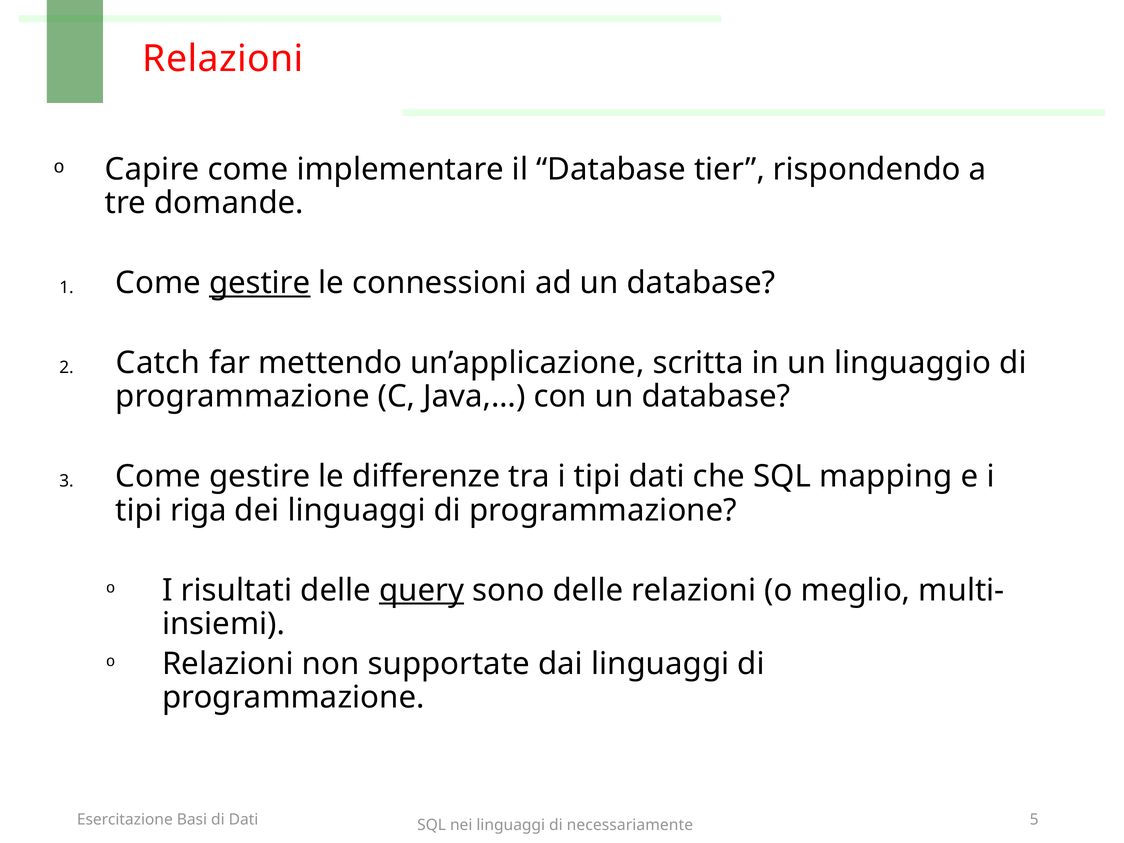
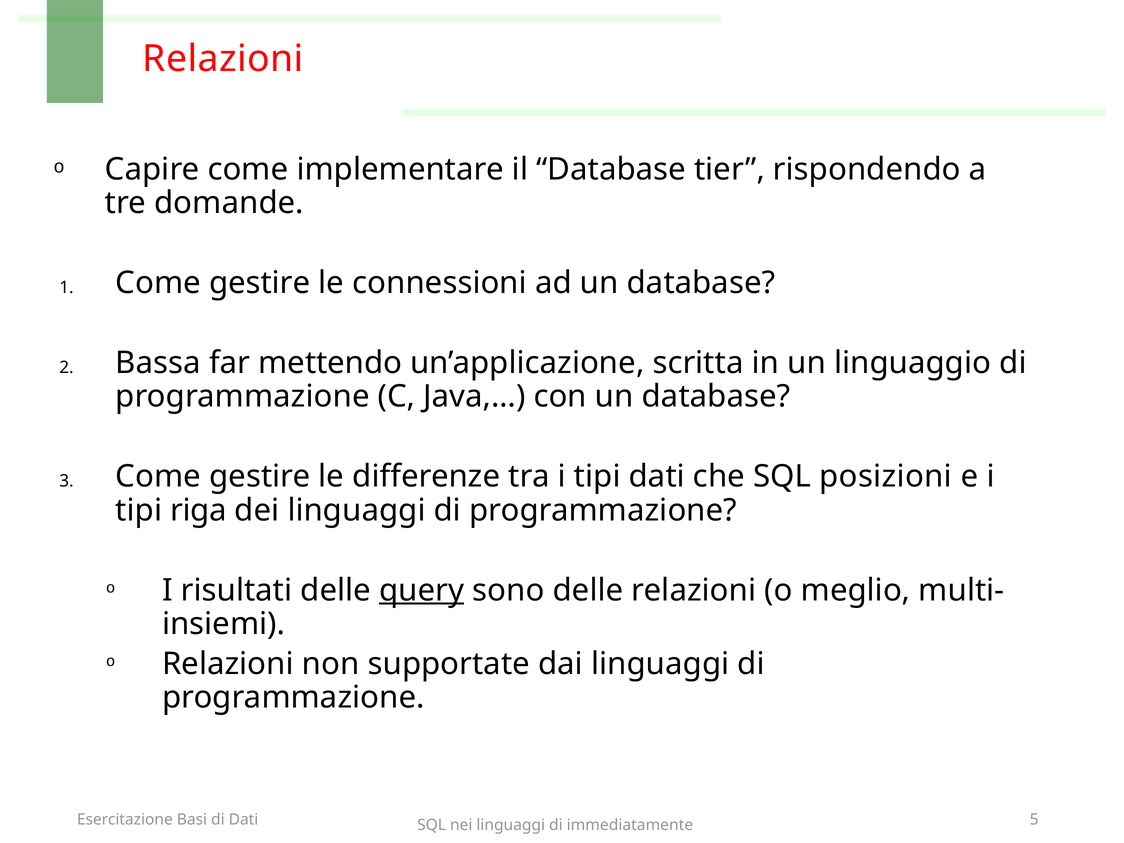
gestire at (260, 283) underline: present -> none
Catch: Catch -> Bassa
mapping: mapping -> posizioni
necessariamente: necessariamente -> immediatamente
